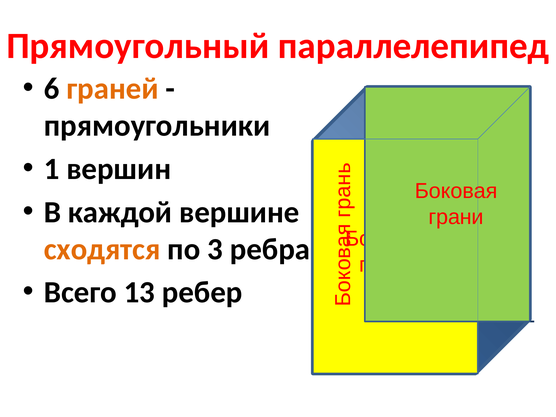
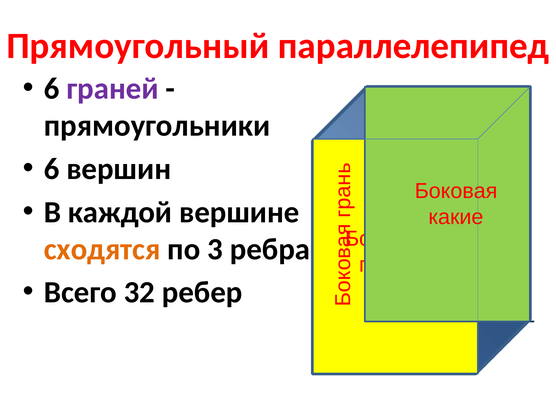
граней colour: orange -> purple
1 at (52, 169): 1 -> 6
грани: грани -> какие
13: 13 -> 32
